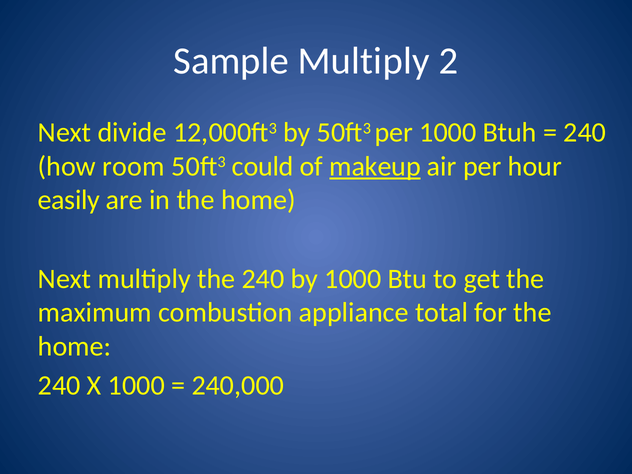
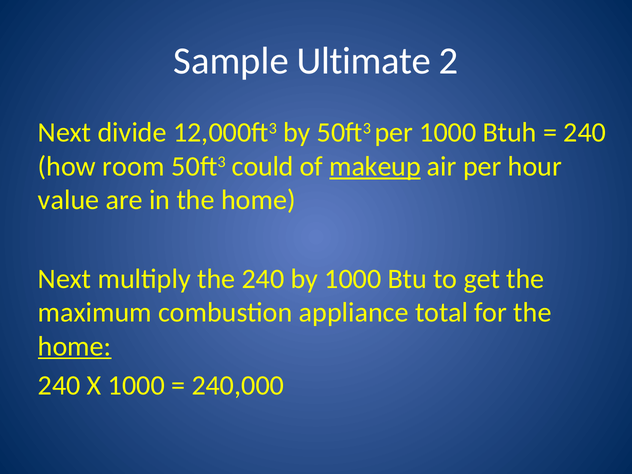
Sample Multiply: Multiply -> Ultimate
easily: easily -> value
home at (75, 346) underline: none -> present
